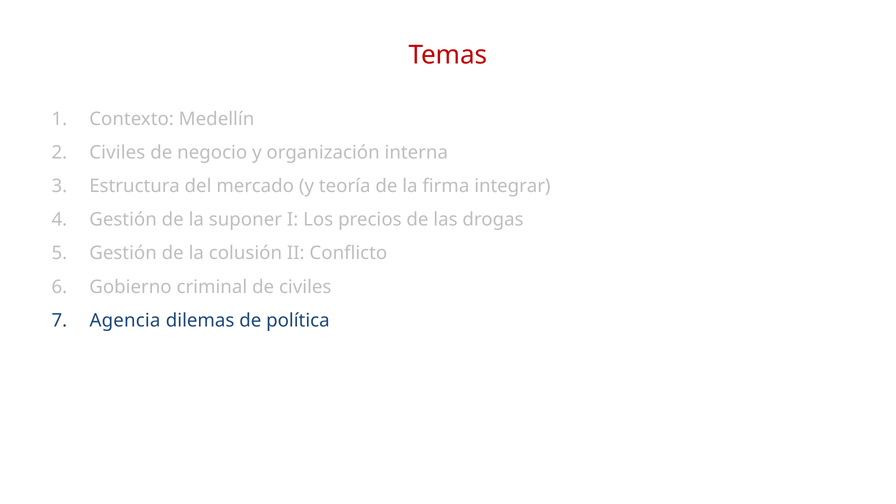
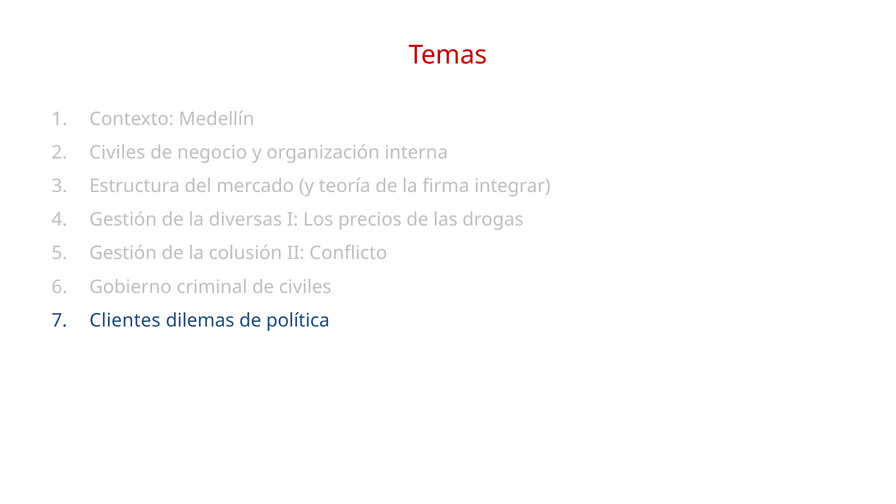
suponer: suponer -> diversas
Agencia: Agencia -> Clientes
